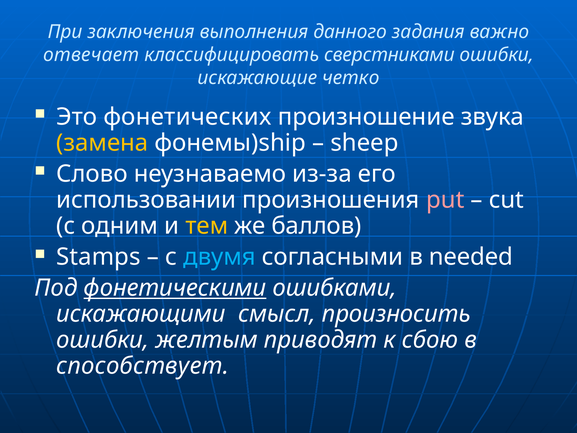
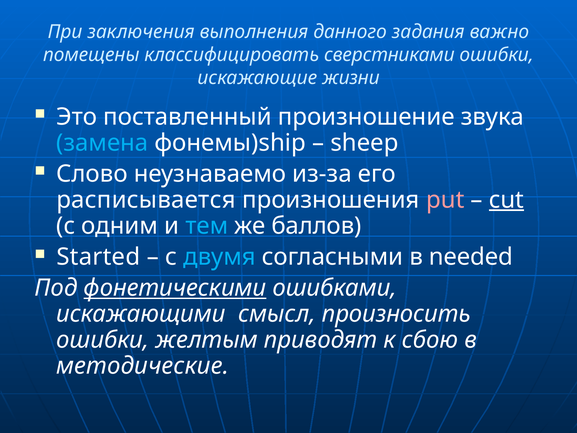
отвечает: отвечает -> помещены
четко: четко -> жизни
фонетических: фонетических -> поставленный
замена colour: yellow -> light blue
использовании: использовании -> расписывается
cut underline: none -> present
тем colour: yellow -> light blue
Stamps: Stamps -> Started
способствует: способствует -> методические
